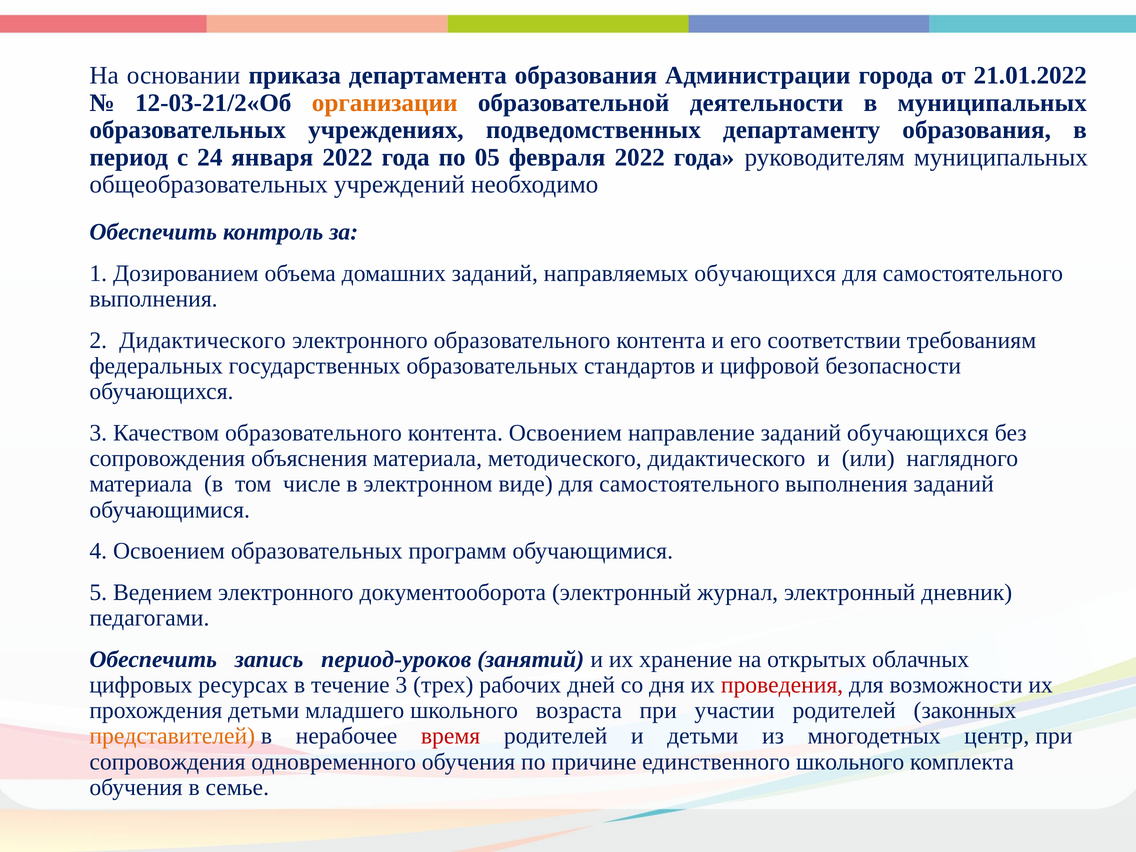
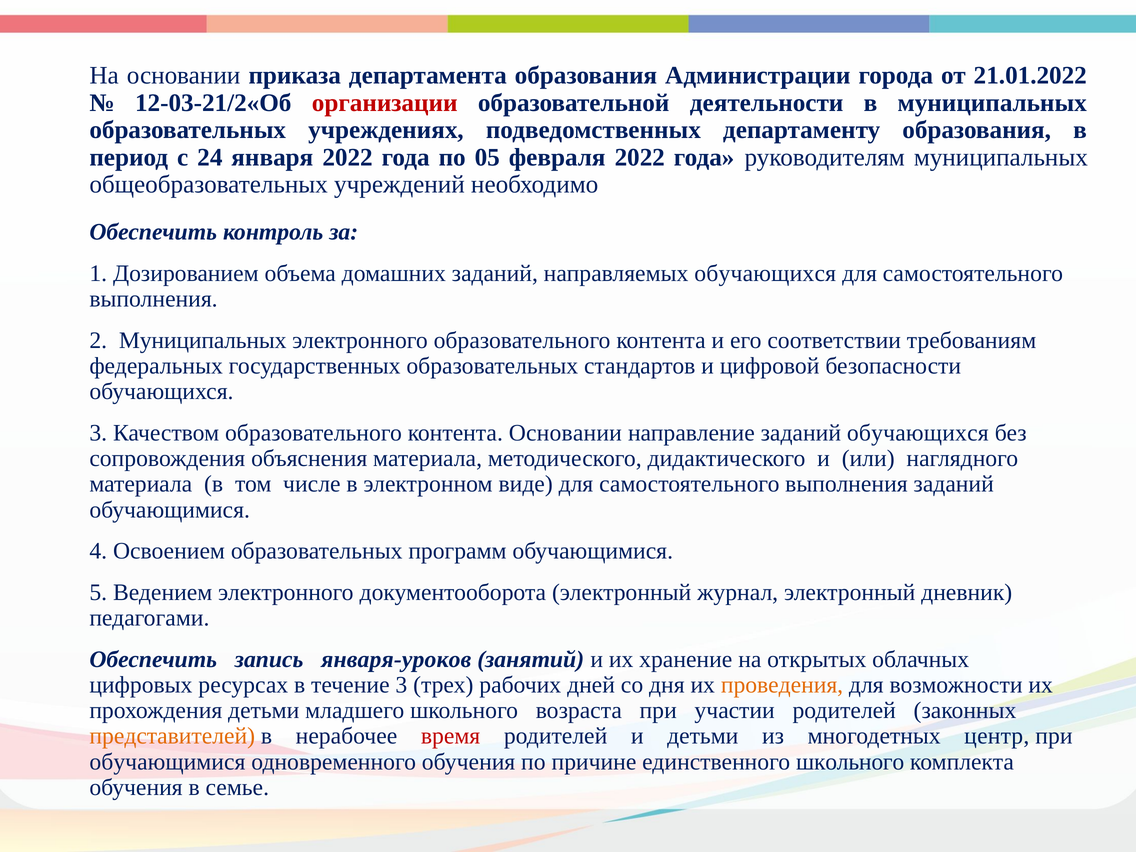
организации colour: orange -> red
2 Дидактического: Дидактического -> Муниципальных
контента Освоением: Освоением -> Основании
период-уроков: период-уроков -> января-уроков
проведения colour: red -> orange
сопровождения at (167, 762): сопровождения -> обучающимися
